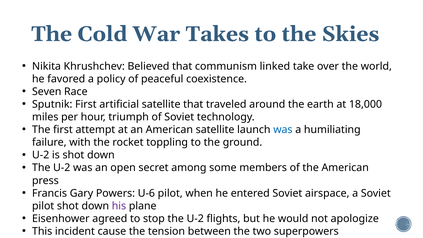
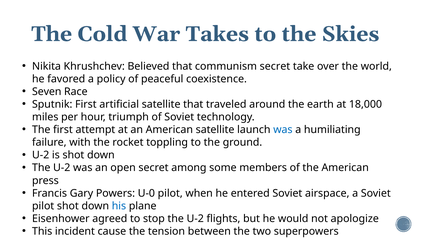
communism linked: linked -> secret
U-6: U-6 -> U-0
his colour: purple -> blue
